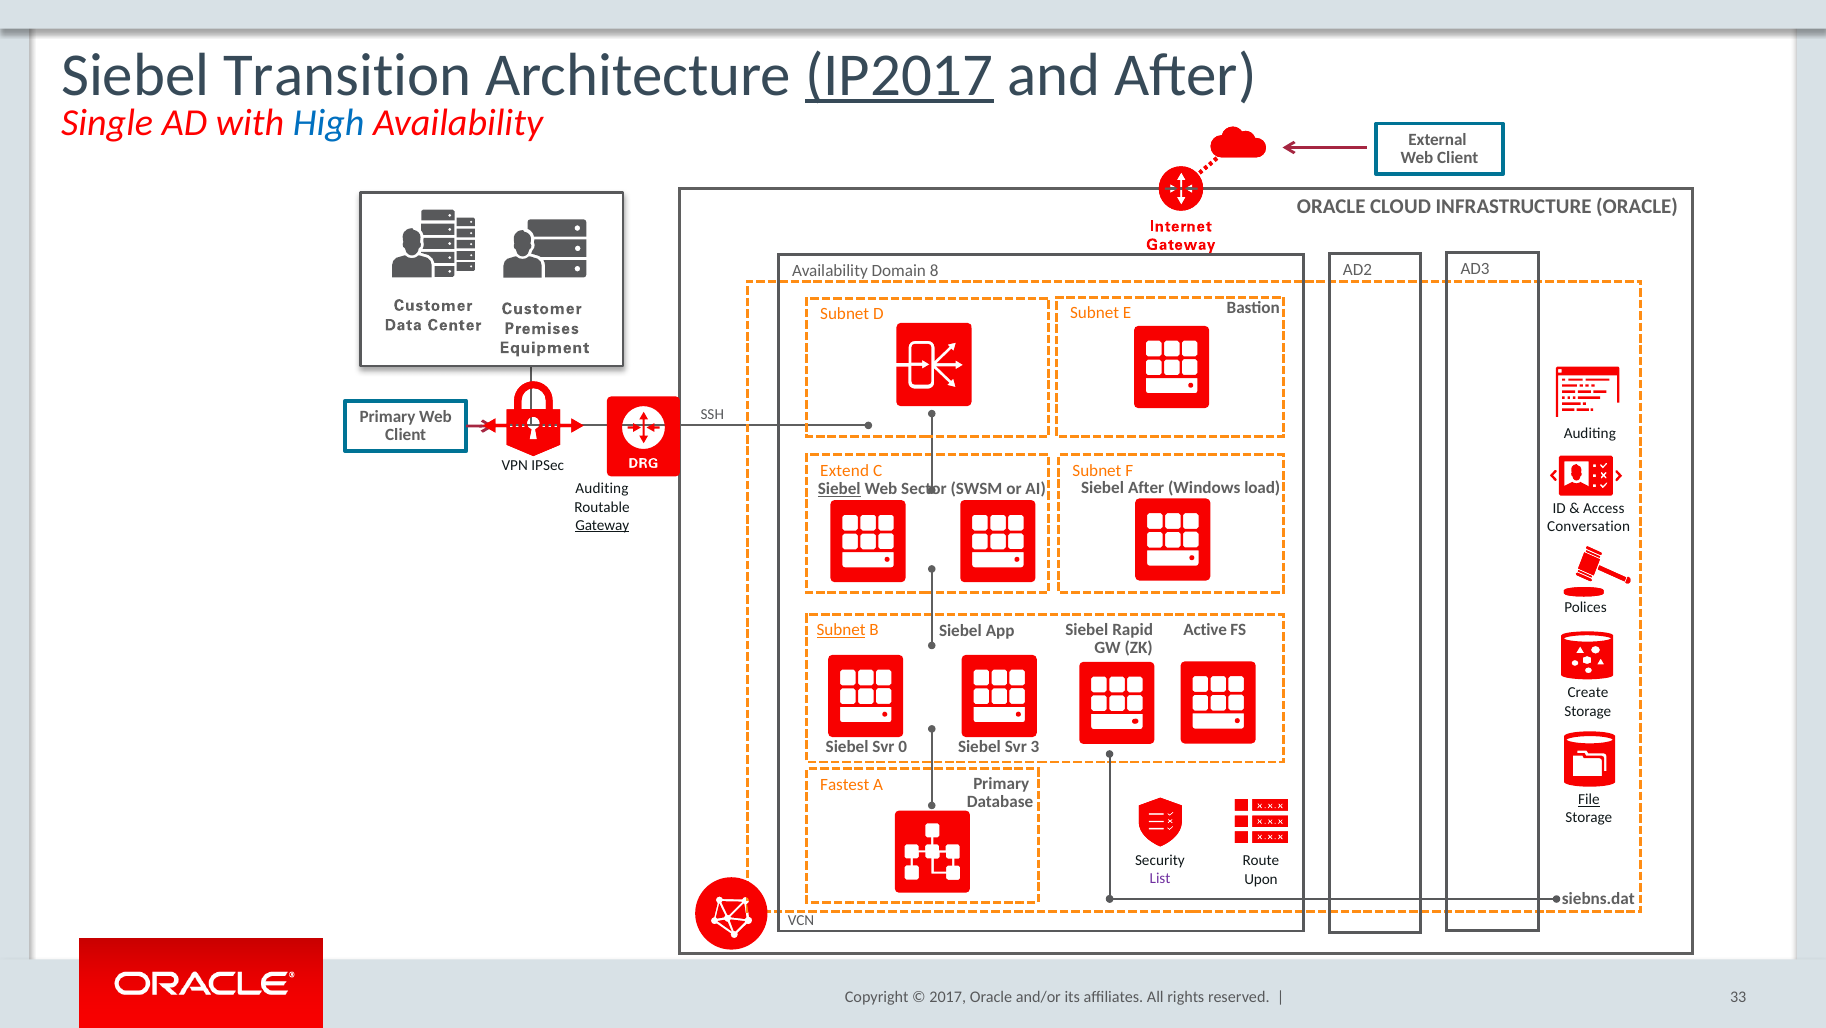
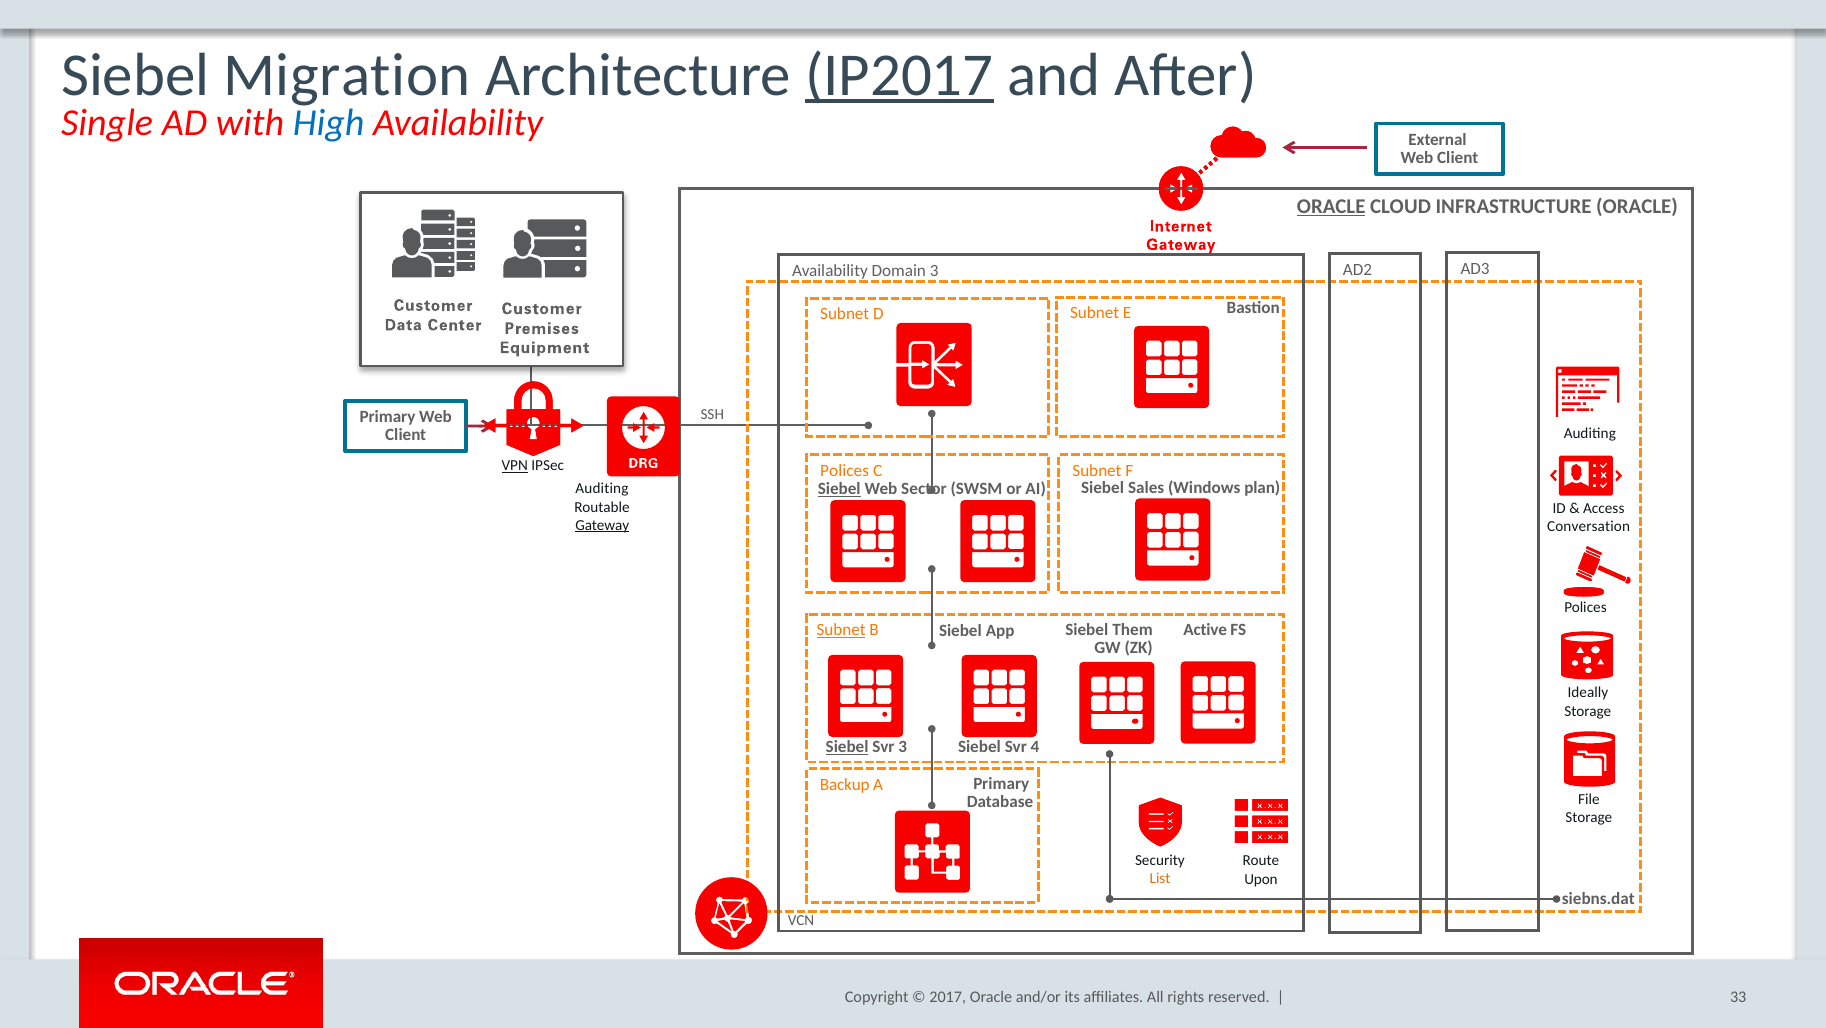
Transition: Transition -> Migration
ORACLE at (1331, 207) underline: none -> present
Domain 8: 8 -> 3
VPN underline: none -> present
Extend at (845, 470): Extend -> Polices
Siebel After: After -> Sales
load: load -> plan
Rapid: Rapid -> Them
Create: Create -> Ideally
Siebel at (847, 746) underline: none -> present
Svr 0: 0 -> 3
3: 3 -> 4
Fastest: Fastest -> Backup
File underline: present -> none
List colour: purple -> orange
